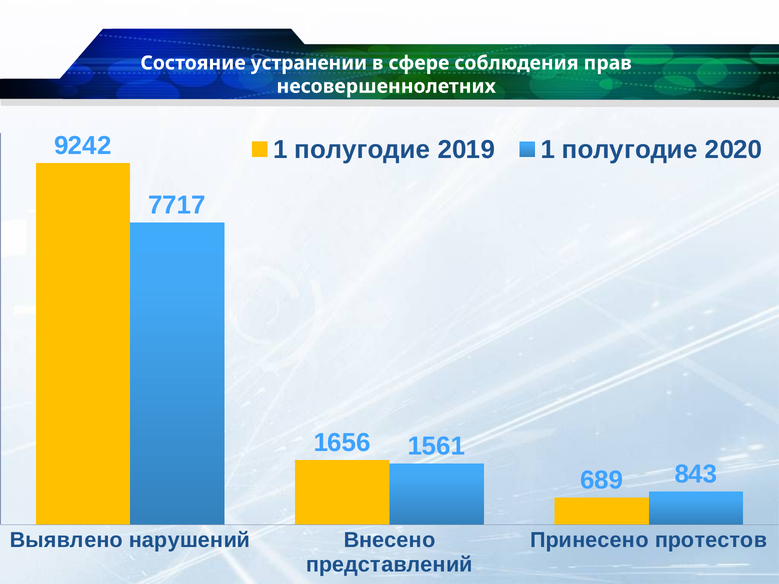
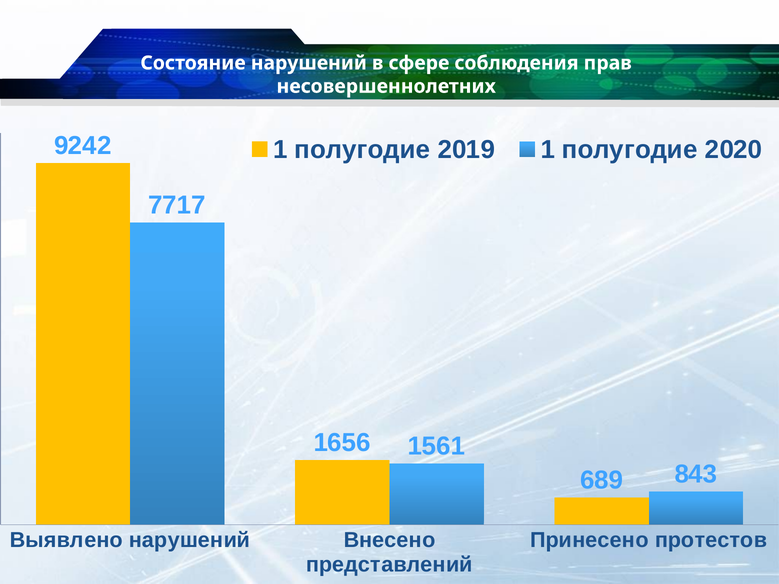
Состояние устранении: устранении -> нарушений
